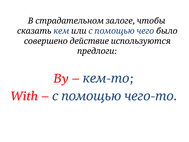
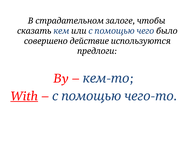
With underline: none -> present
